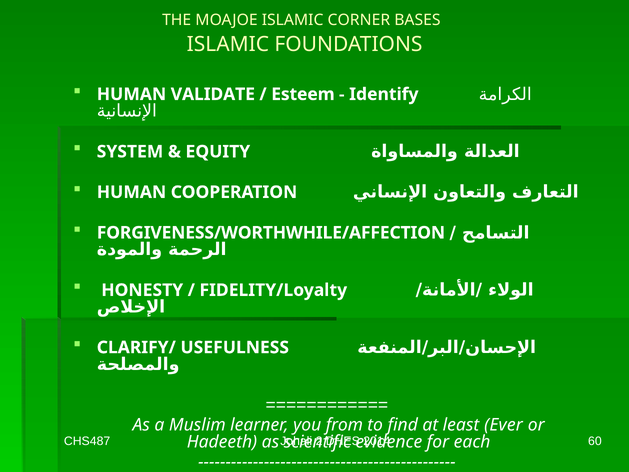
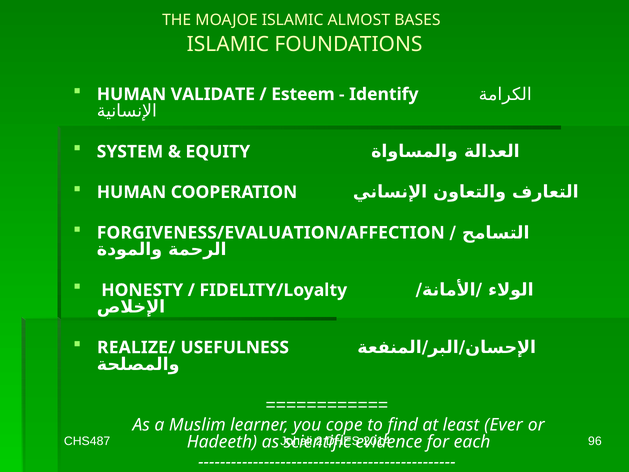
CORNER: CORNER -> ALMOST
FORGIVENESS/WORTHWHILE/AFFECTION: FORGIVENESS/WORTHWHILE/AFFECTION -> FORGIVENESS/EVALUATION/AFFECTION
CLARIFY/: CLARIFY/ -> REALIZE/
from: from -> cope
60: 60 -> 96
